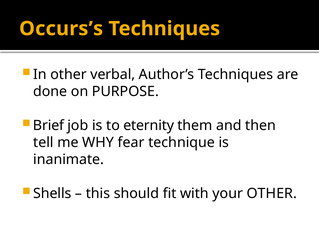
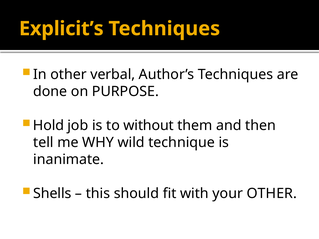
Occurs’s: Occurs’s -> Explicit’s
Brief: Brief -> Hold
eternity: eternity -> without
fear: fear -> wild
